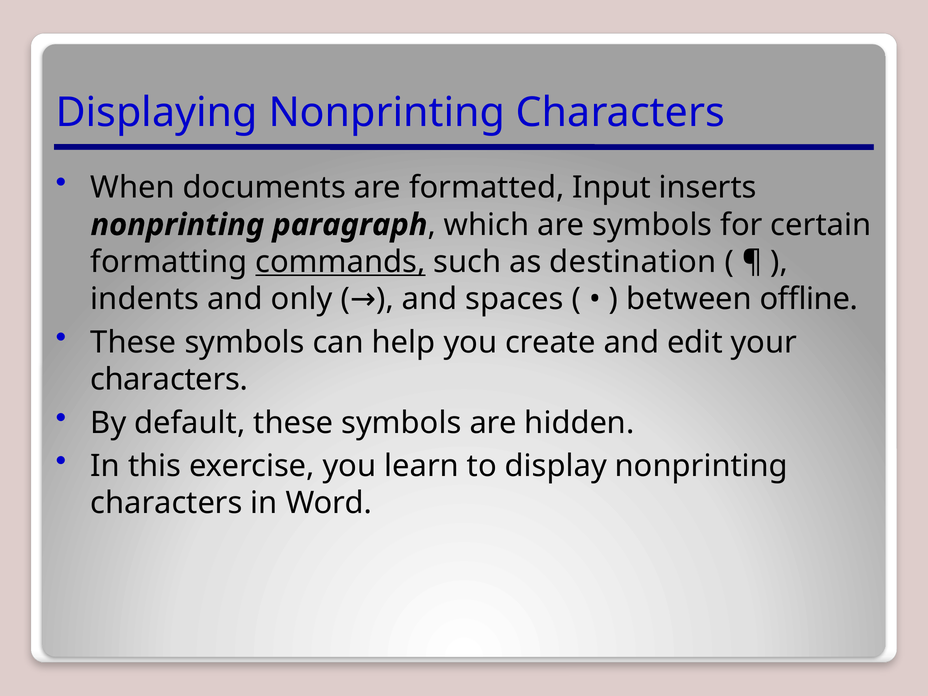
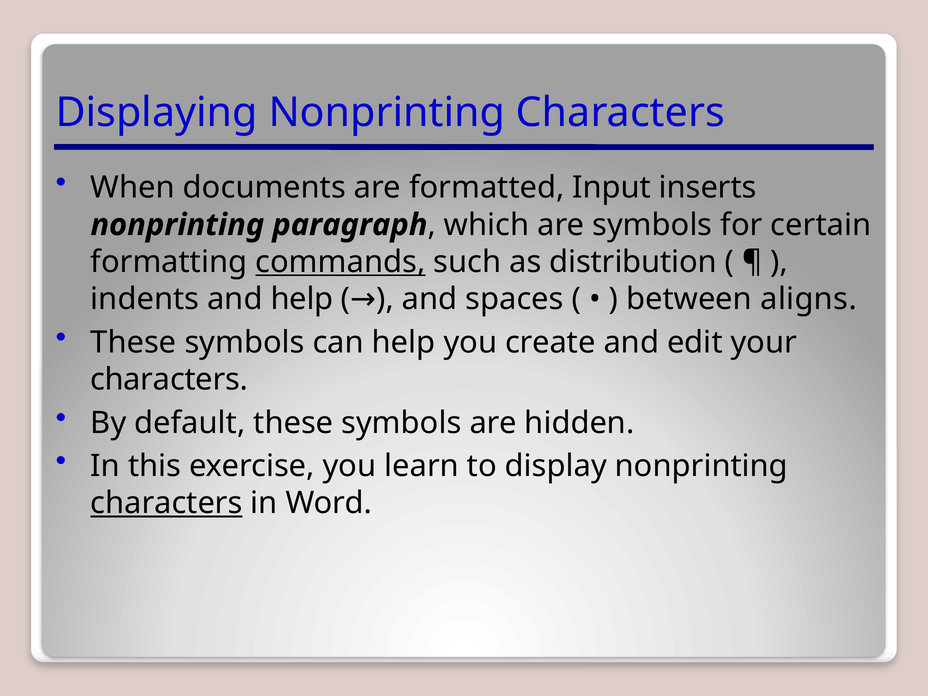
destination: destination -> distribution
and only: only -> help
offline: offline -> aligns
characters at (166, 503) underline: none -> present
